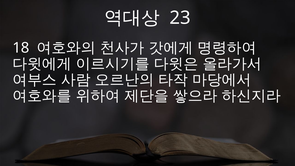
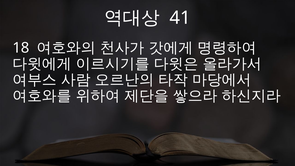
23: 23 -> 41
